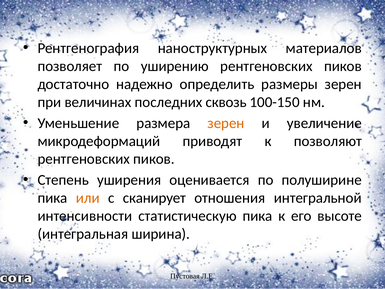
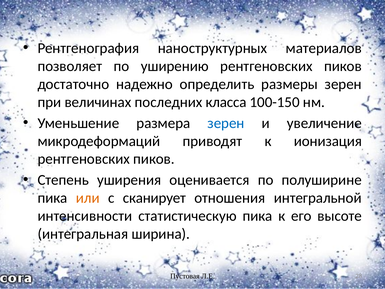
сквозь: сквозь -> класса
зерен at (226, 123) colour: orange -> blue
позволяют: позволяют -> ионизация
